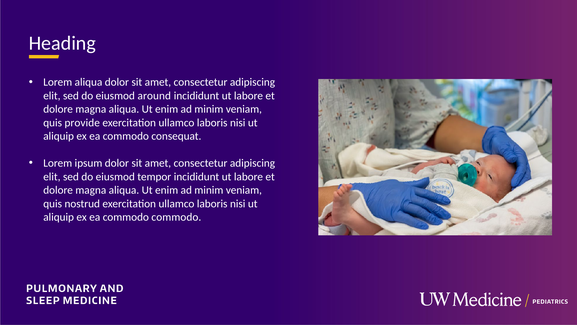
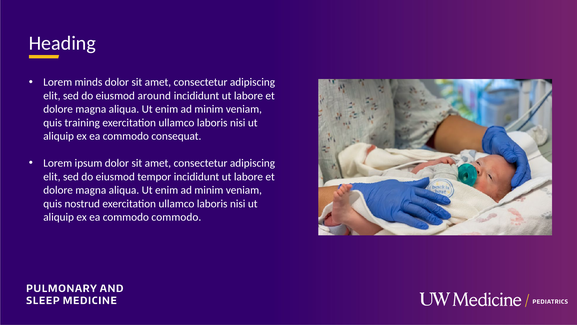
Lorem aliqua: aliqua -> minds
provide: provide -> training
